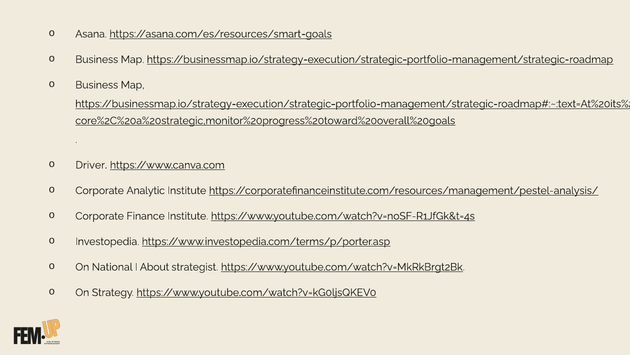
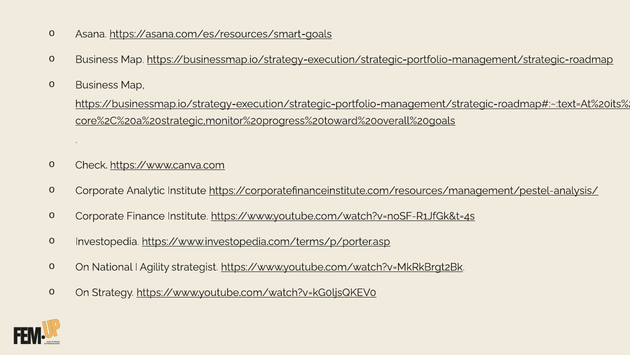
Driver: Driver -> Check
About: About -> Agility
